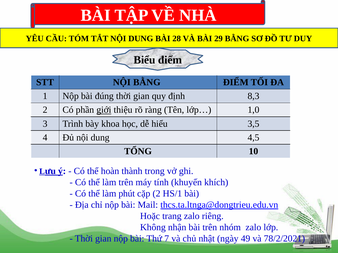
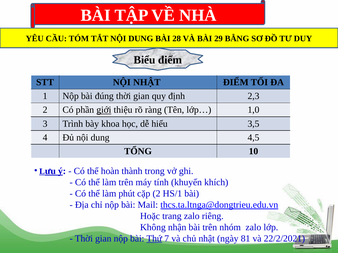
NỘI BẰNG: BẰNG -> NHẬT
8,3: 8,3 -> 2,3
Thứ underline: none -> present
49: 49 -> 81
78/2/2021: 78/2/2021 -> 22/2/2021
